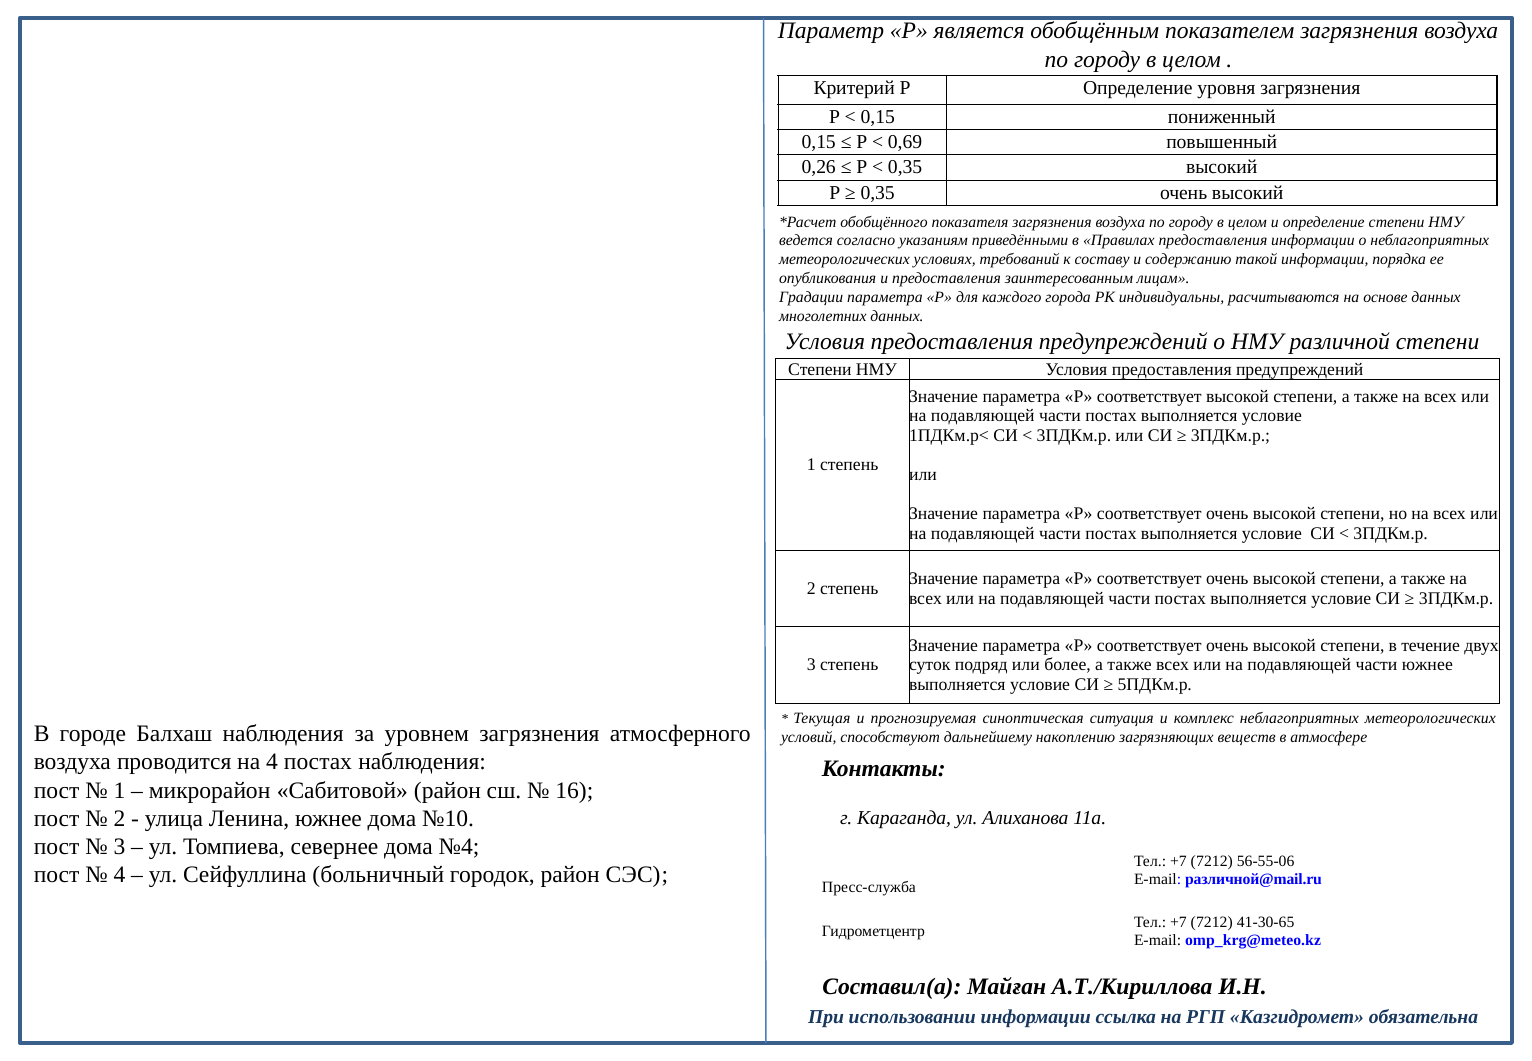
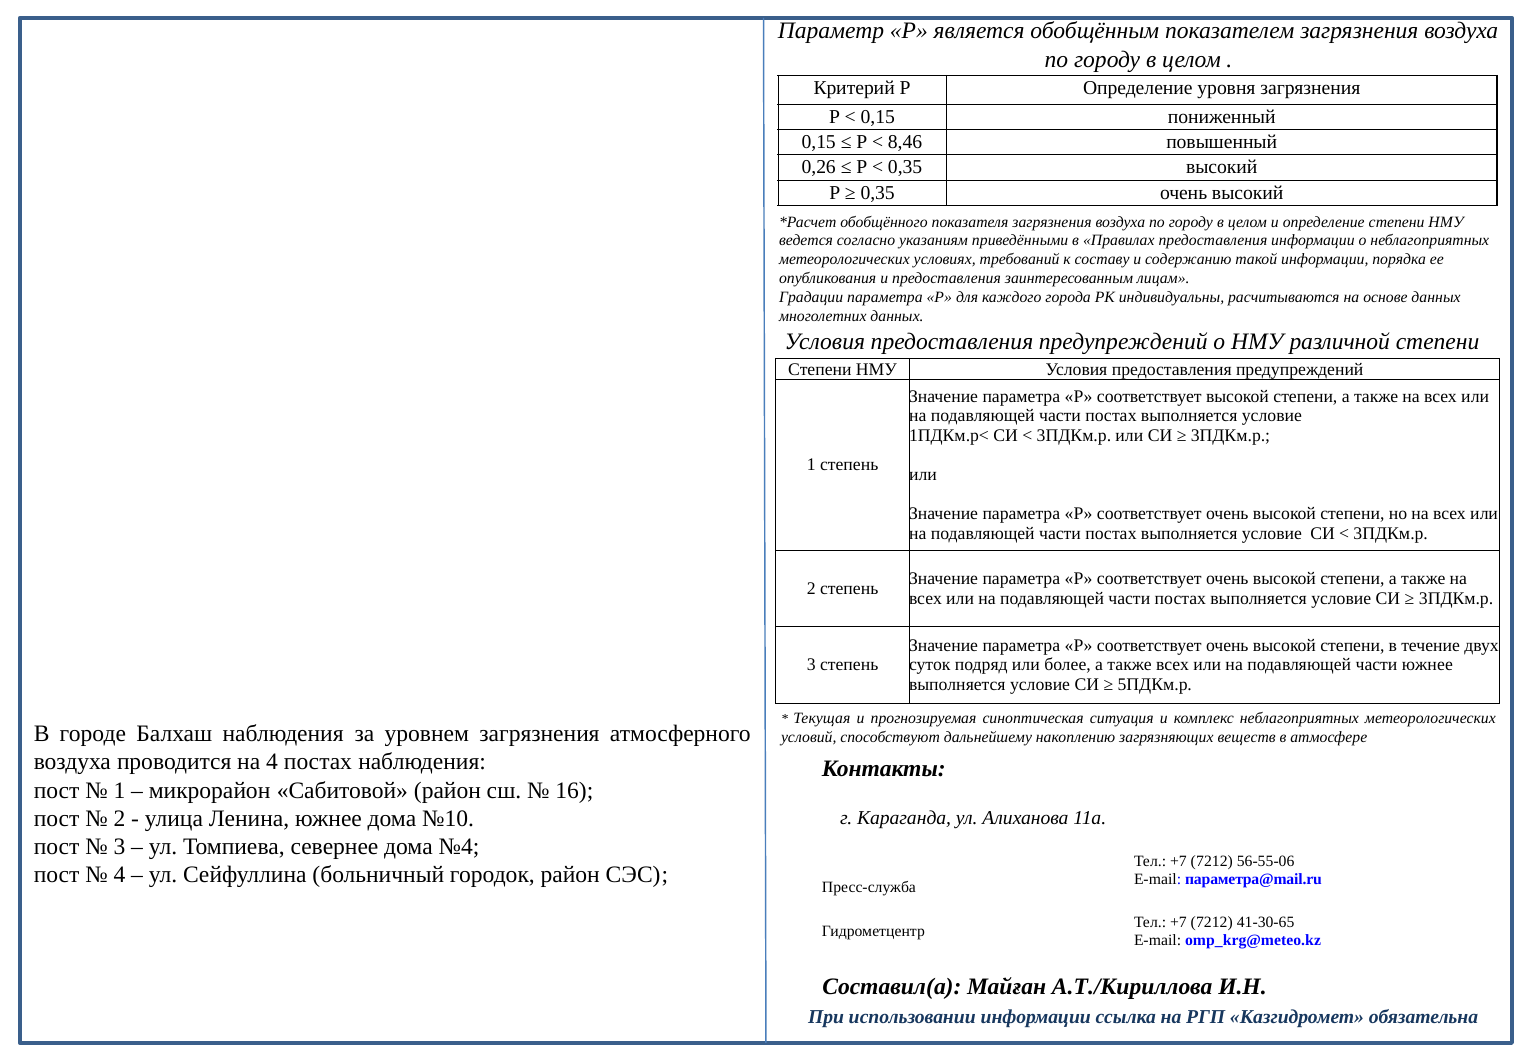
0,69: 0,69 -> 8,46
различной@mail.ru: различной@mail.ru -> параметра@mail.ru
